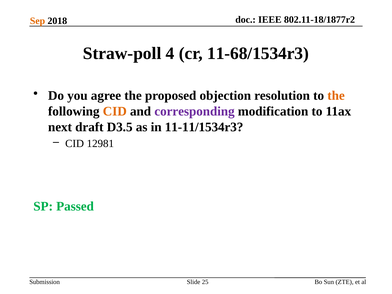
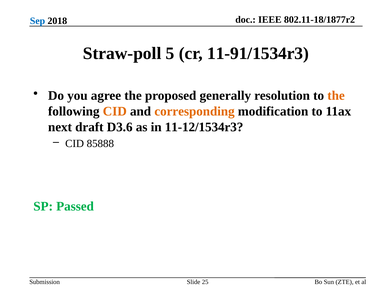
Sep colour: orange -> blue
4: 4 -> 5
11-68/1534r3: 11-68/1534r3 -> 11-91/1534r3
objection: objection -> generally
corresponding colour: purple -> orange
D3.5: D3.5 -> D3.6
11-11/1534r3: 11-11/1534r3 -> 11-12/1534r3
12981: 12981 -> 85888
